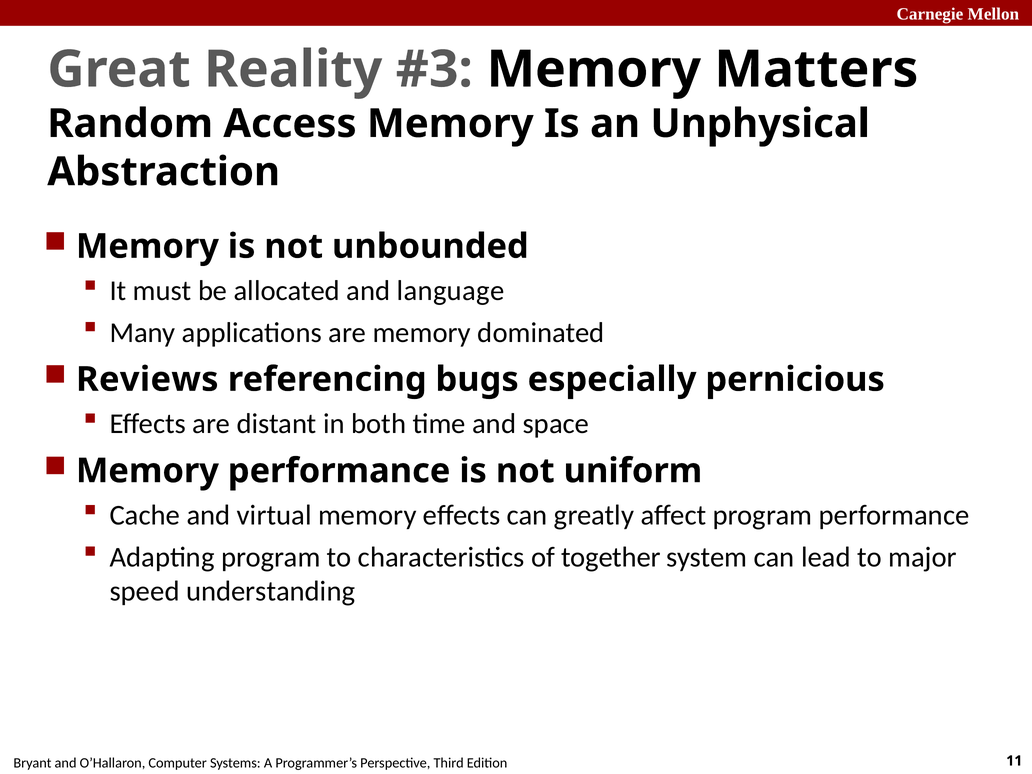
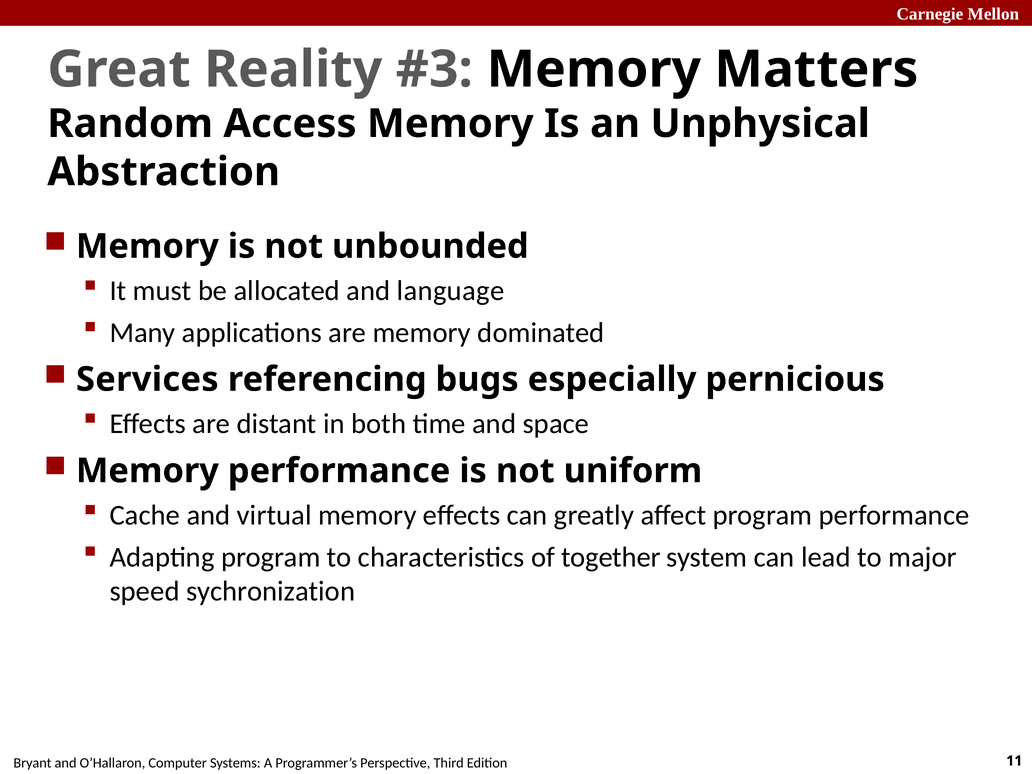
Reviews: Reviews -> Services
understanding: understanding -> sychronization
